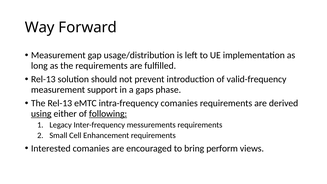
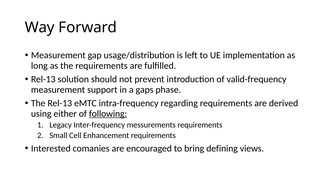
intra-frequency comanies: comanies -> regarding
using underline: present -> none
perform: perform -> defining
